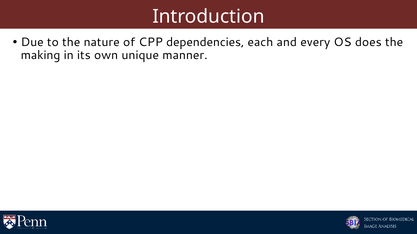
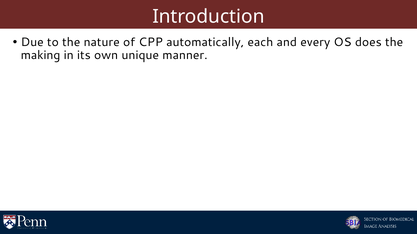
dependencies: dependencies -> automatically
